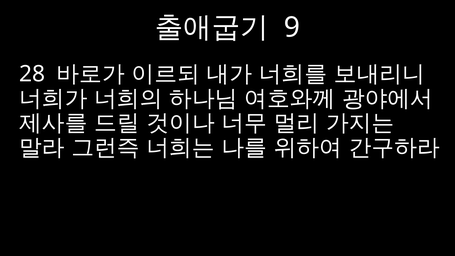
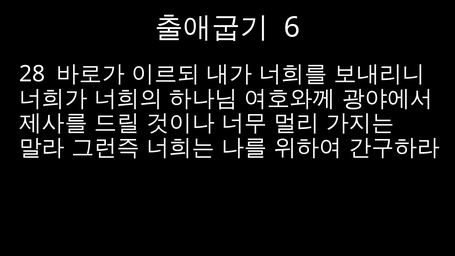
9: 9 -> 6
